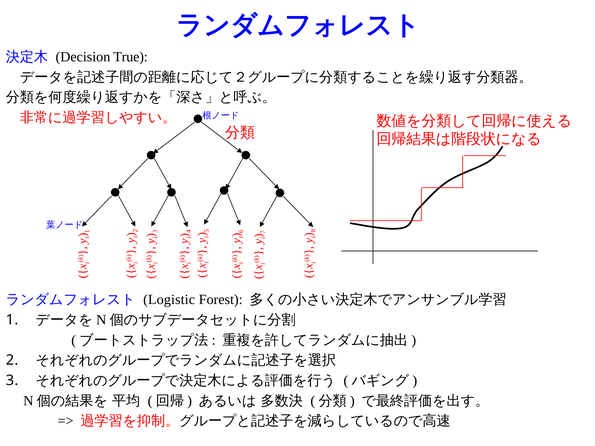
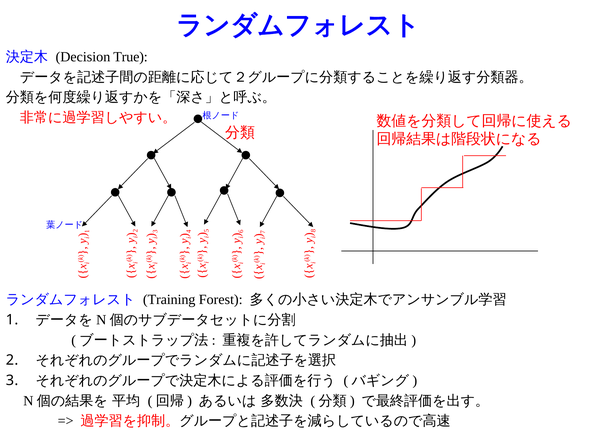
Logistic: Logistic -> Training
